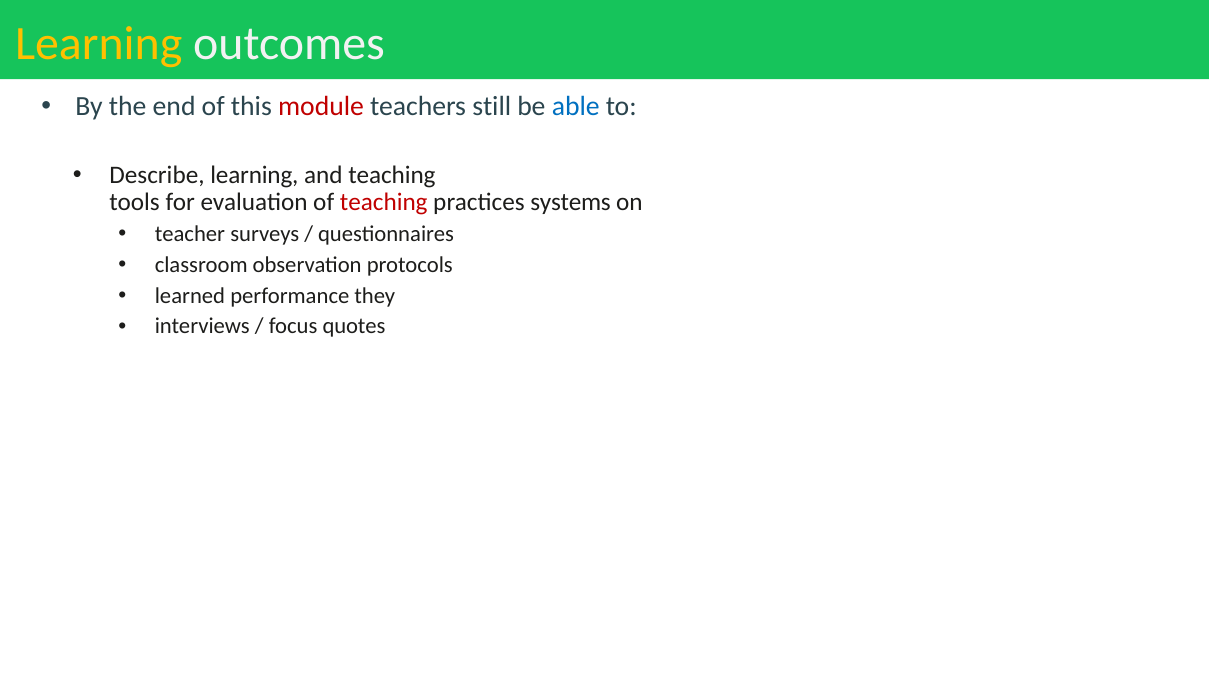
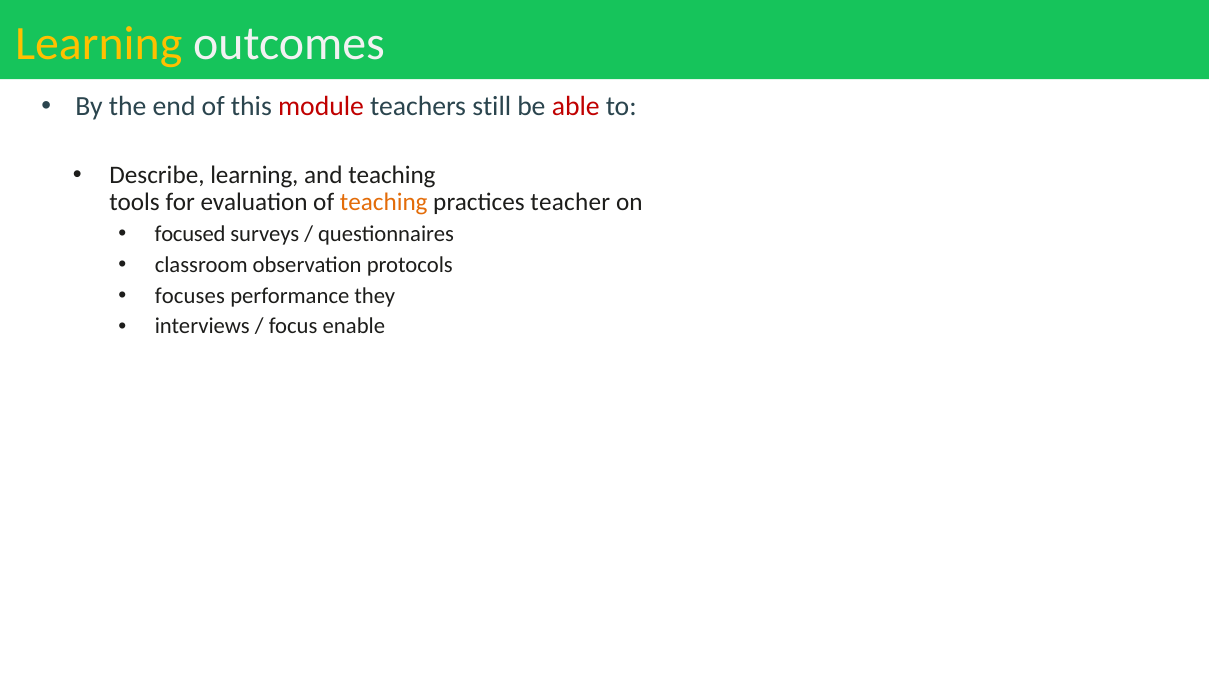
able colour: blue -> red
teaching at (384, 202) colour: red -> orange
systems: systems -> teacher
teacher: teacher -> focused
learned: learned -> focuses
quotes: quotes -> enable
